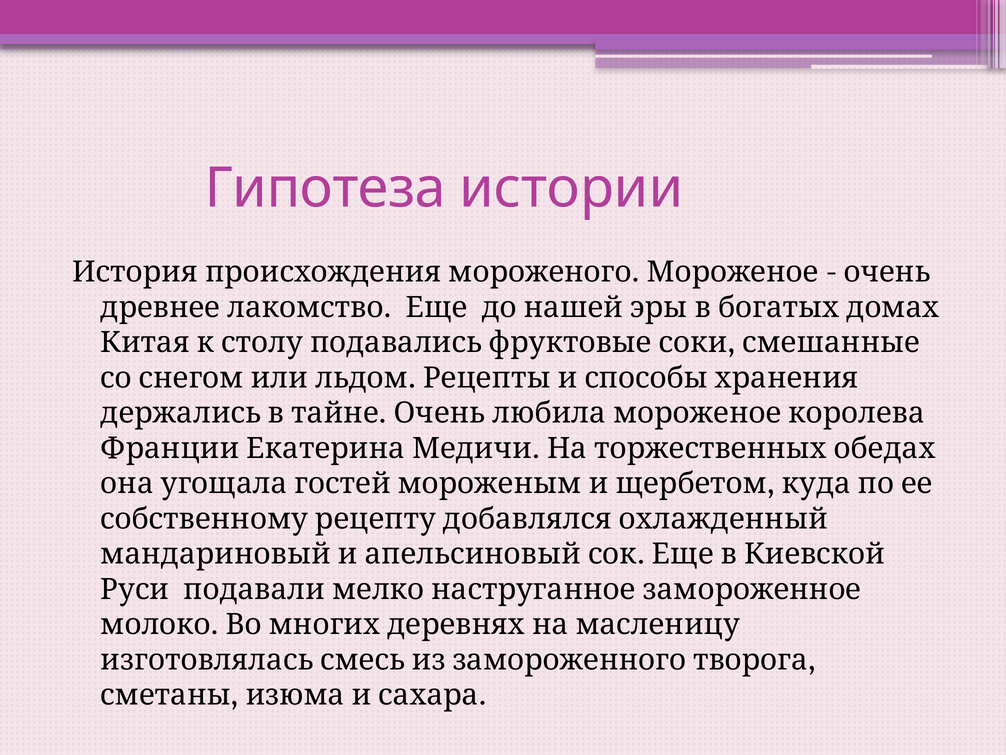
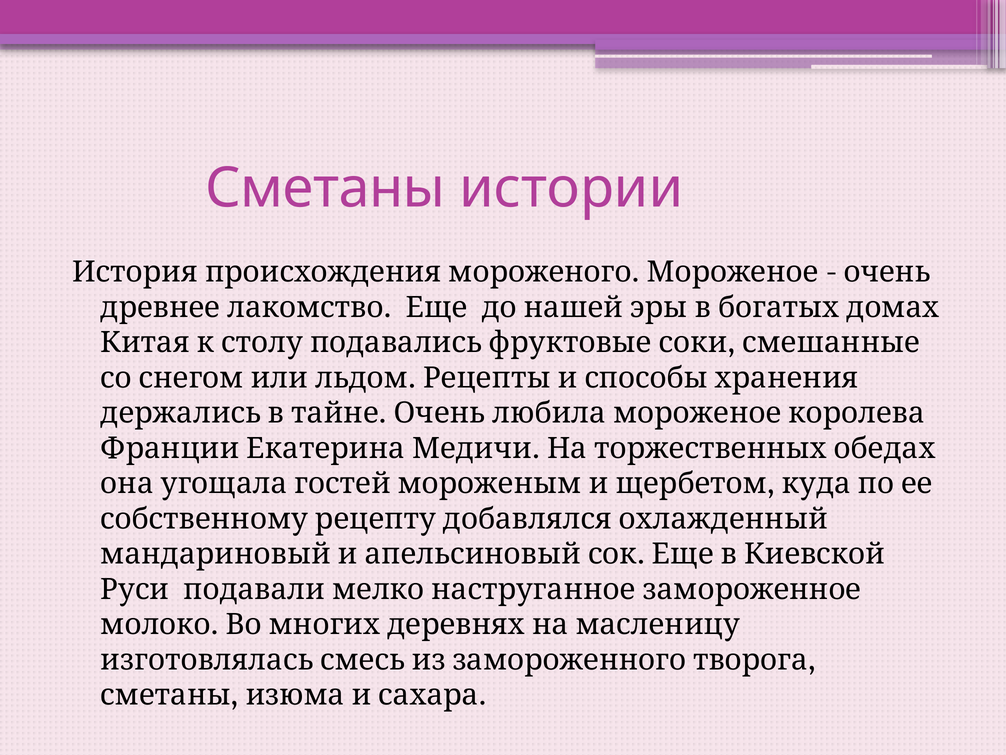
Гипотеза at (325, 188): Гипотеза -> Сметаны
